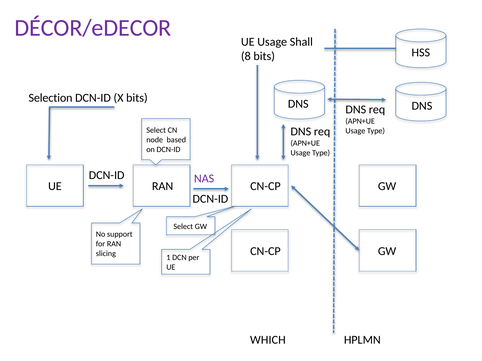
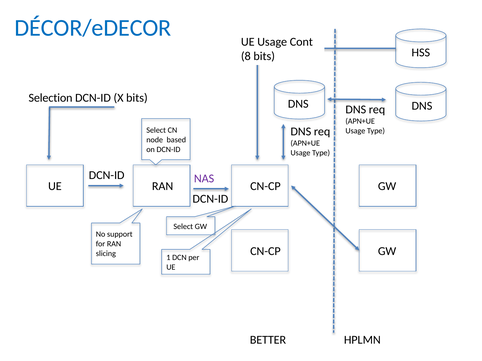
DÉCOR/eDECOR colour: purple -> blue
Shall: Shall -> Cont
WHICH: WHICH -> BETTER
